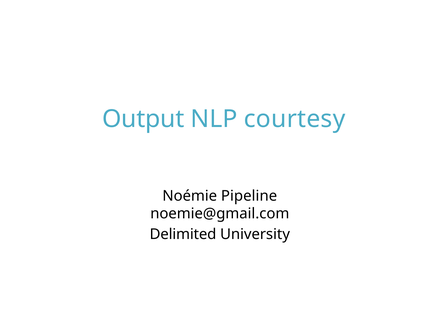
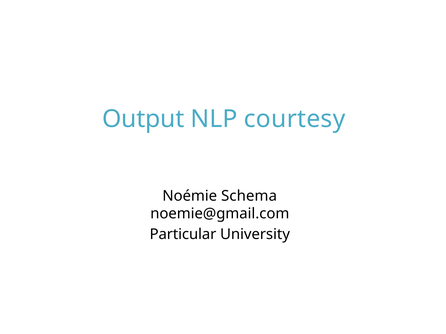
Pipeline: Pipeline -> Schema
Delimited: Delimited -> Particular
